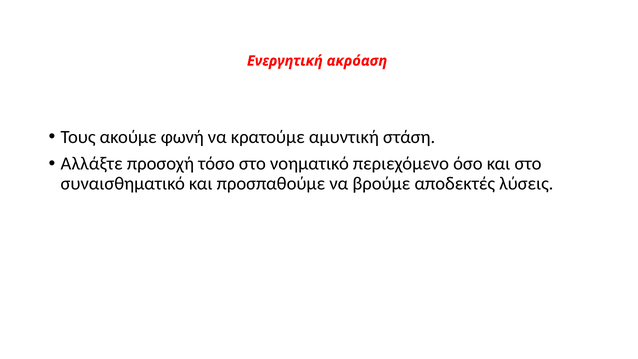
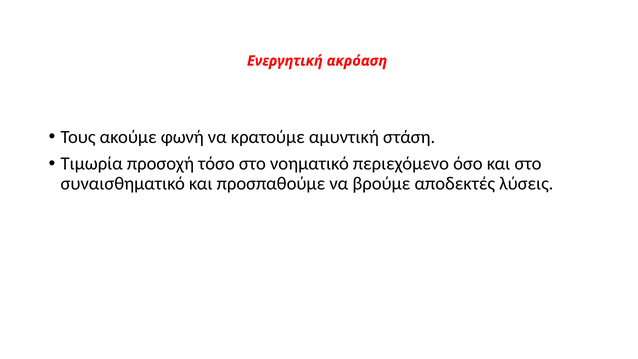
Αλλάξτε: Αλλάξτε -> Τιμωρία
